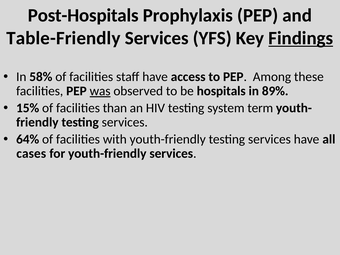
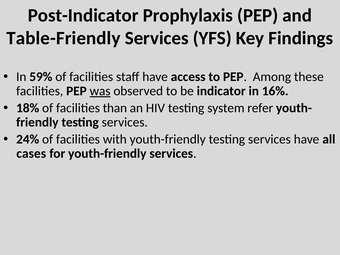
Post-Hospitals: Post-Hospitals -> Post-Indicator
Findings underline: present -> none
58%: 58% -> 59%
hospitals: hospitals -> indicator
89%: 89% -> 16%
15%: 15% -> 18%
term: term -> refer
64%: 64% -> 24%
